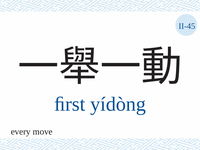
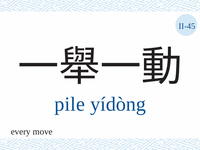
ﬁrst: ﬁrst -> pile
